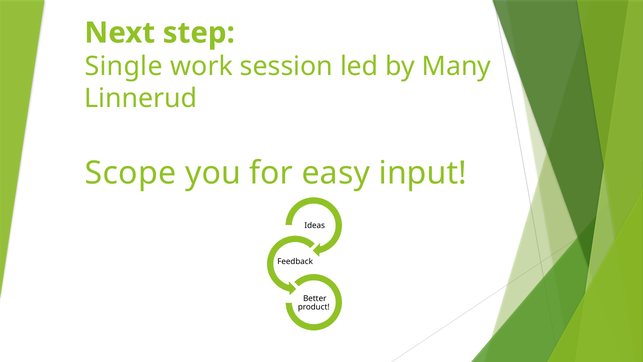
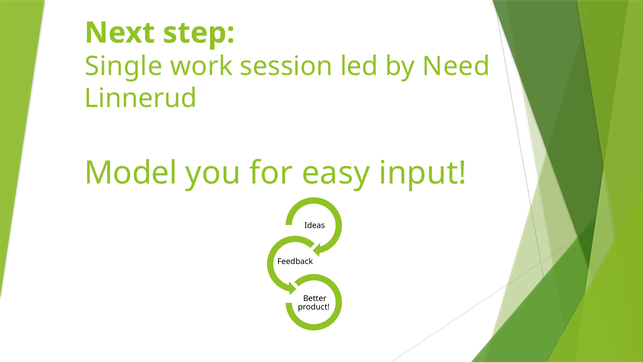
Many: Many -> Need
Scope: Scope -> Model
